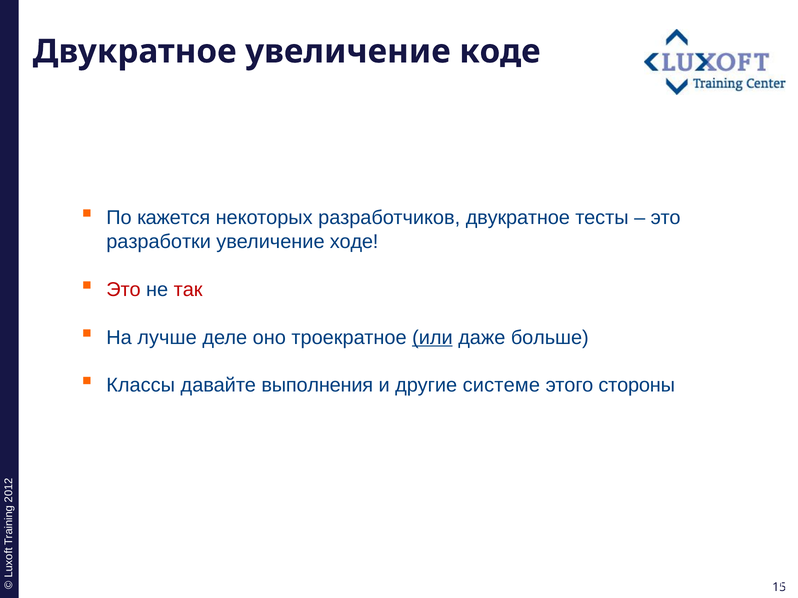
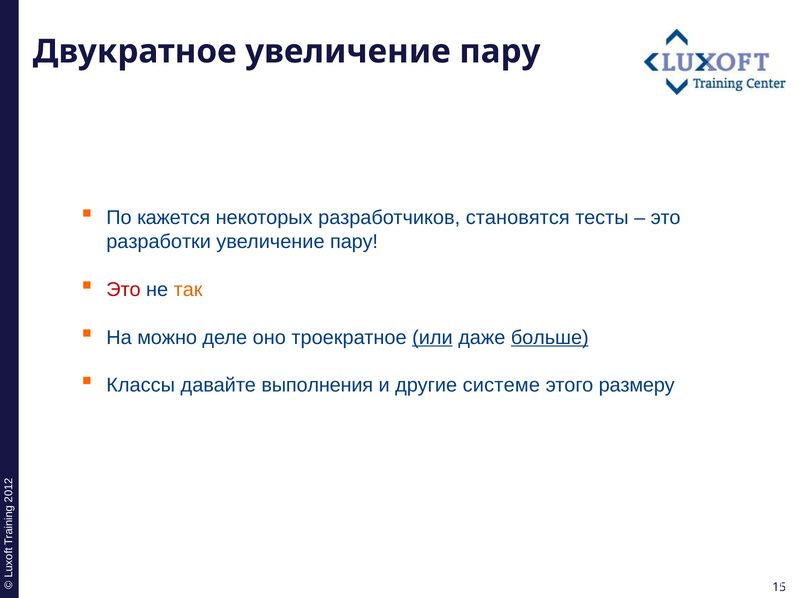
Двукратное увеличение коде: коде -> пару
разработчиков двукратное: двукратное -> становятся
ходе at (354, 242): ходе -> пару
так colour: red -> orange
лучше: лучше -> можно
больше underline: none -> present
стороны: стороны -> размеру
